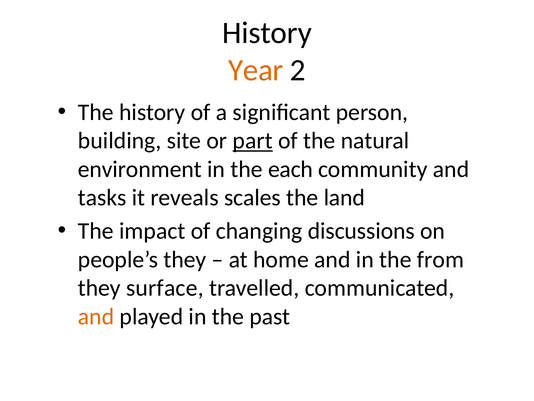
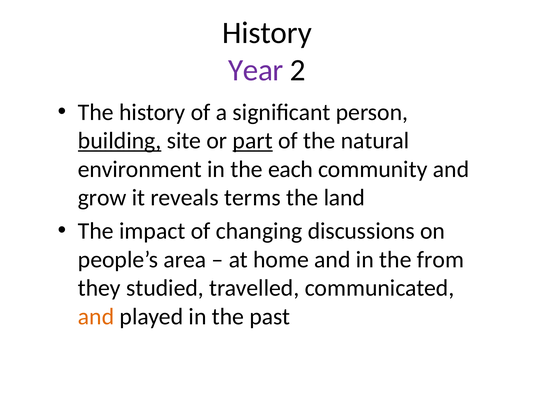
Year colour: orange -> purple
building underline: none -> present
tasks: tasks -> grow
scales: scales -> terms
people’s they: they -> area
surface: surface -> studied
